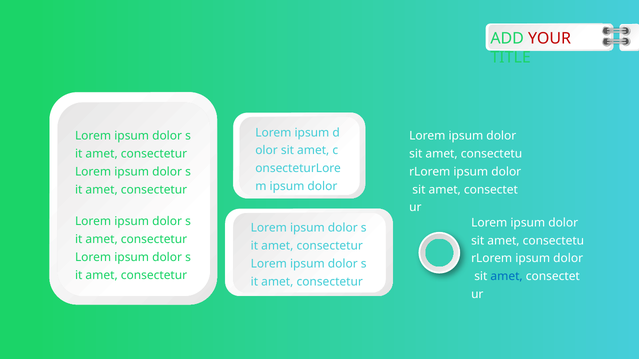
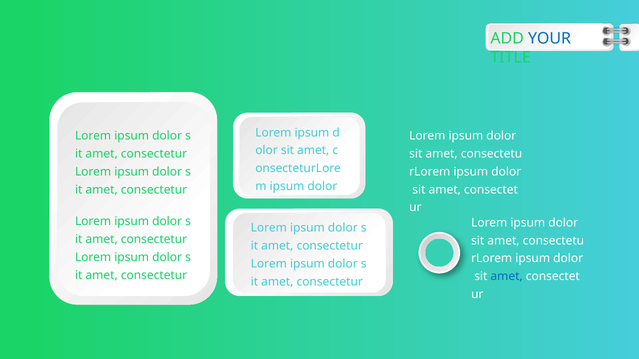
YOUR colour: red -> blue
